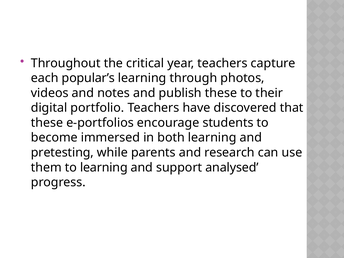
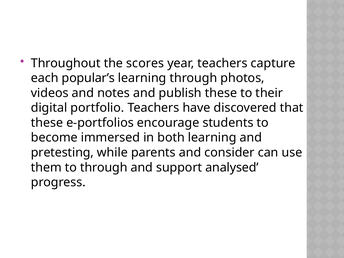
critical: critical -> scores
research: research -> consider
to learning: learning -> through
